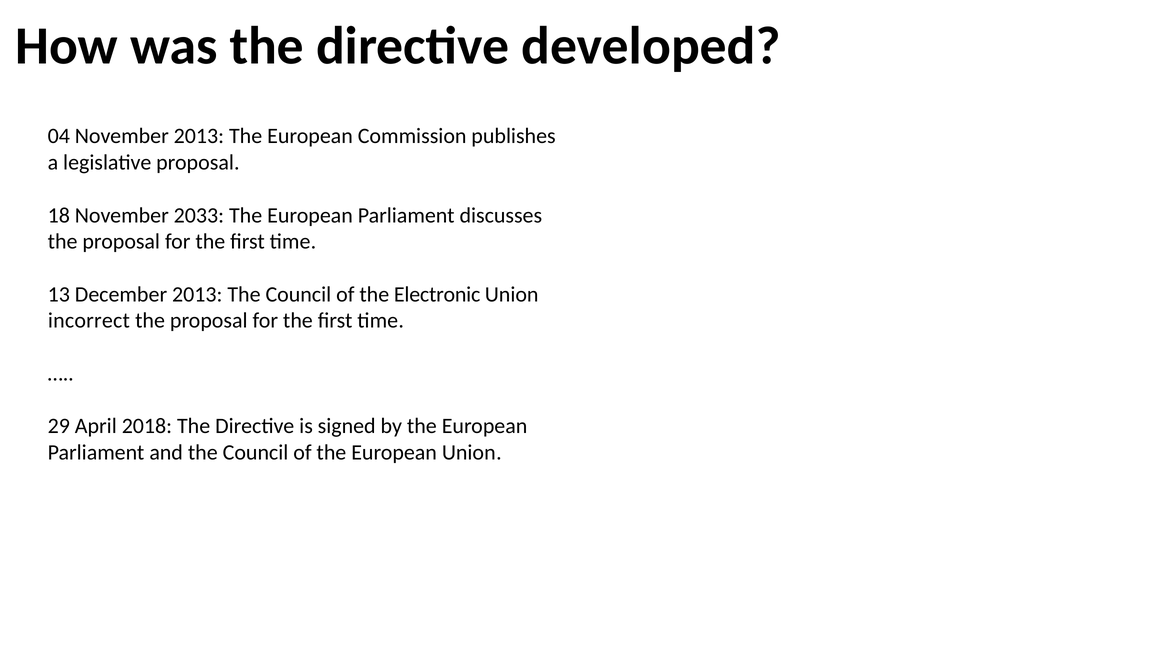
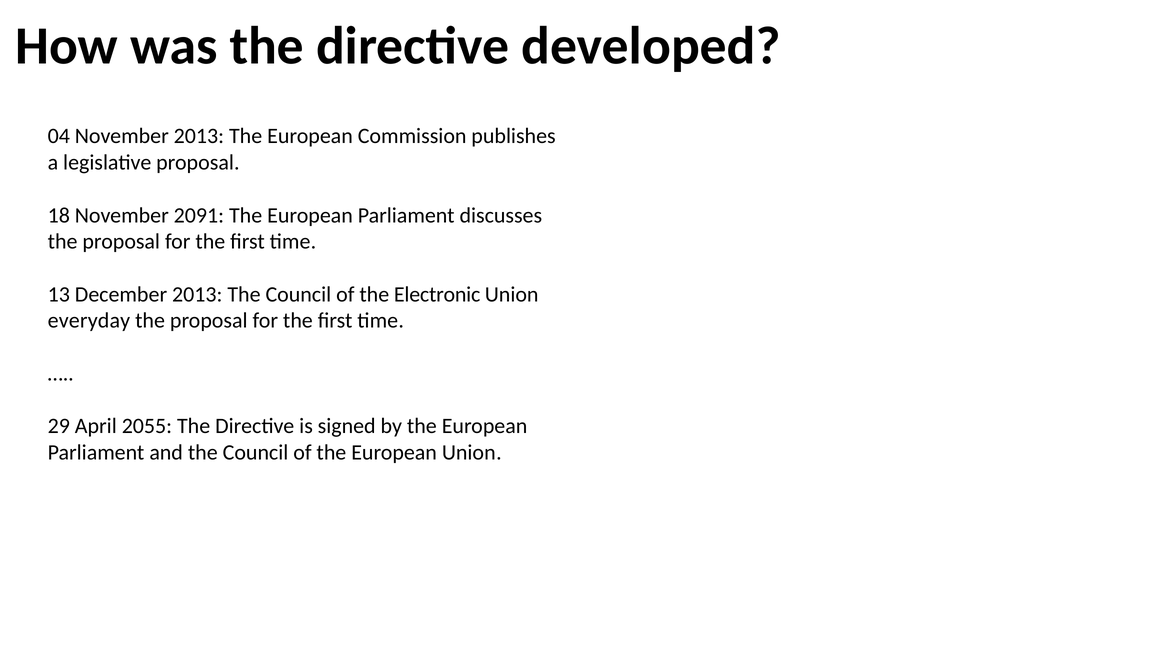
2033: 2033 -> 2091
incorrect: incorrect -> everyday
2018: 2018 -> 2055
